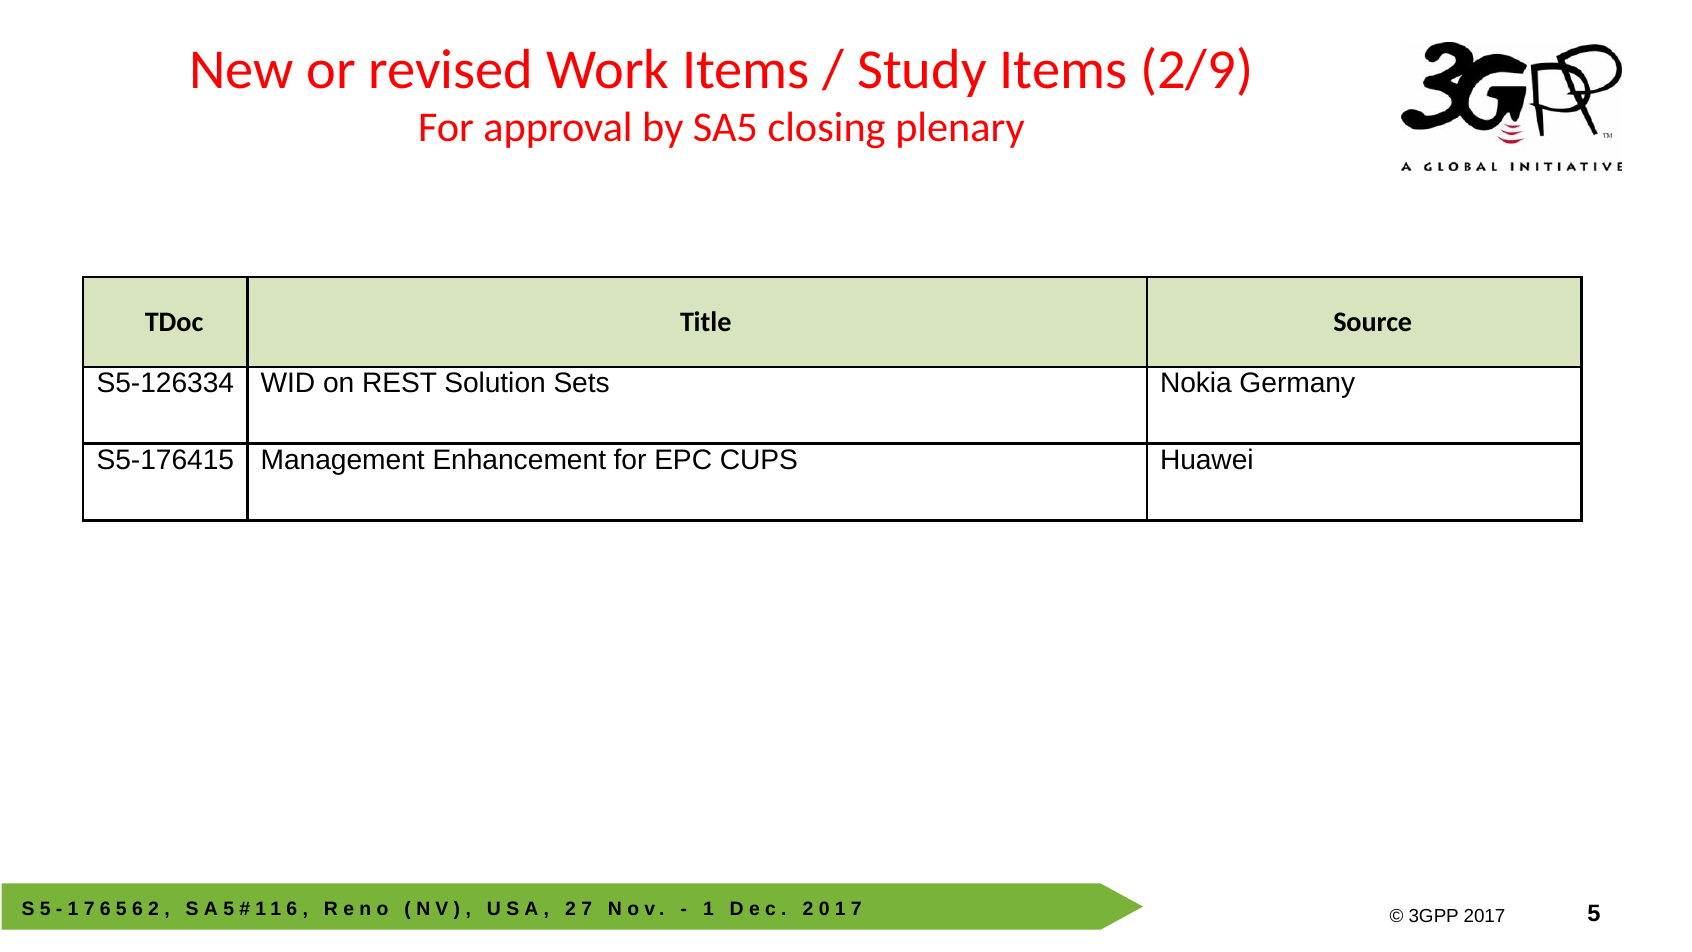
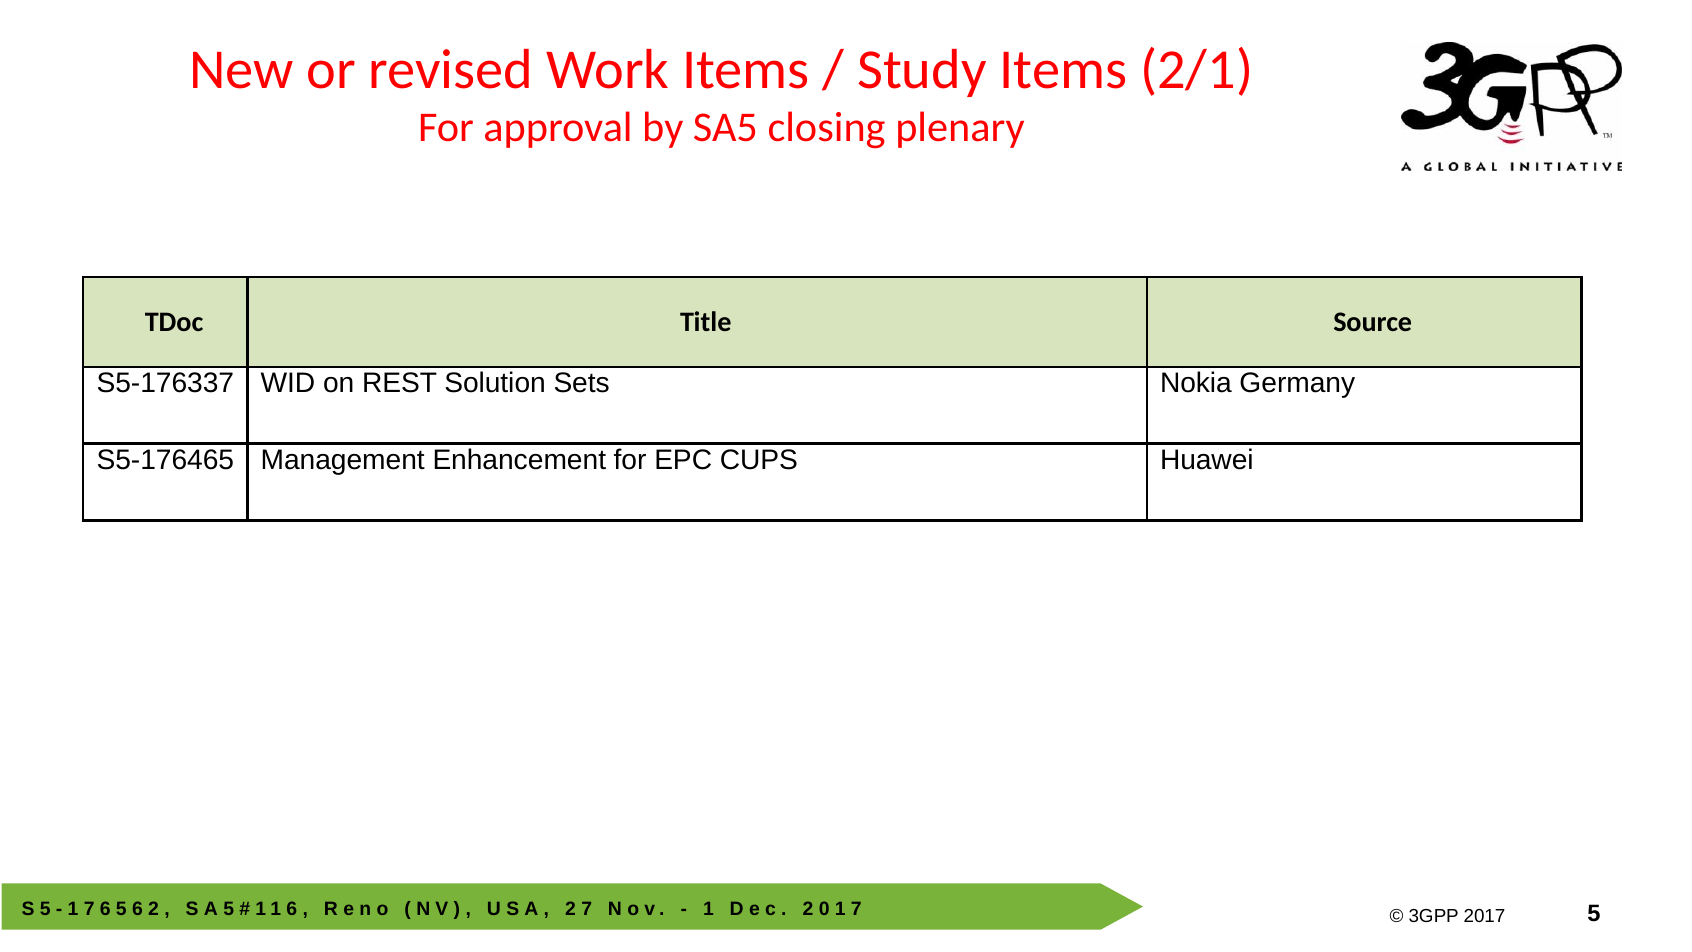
2/9: 2/9 -> 2/1
S5-126334: S5-126334 -> S5-176337
S5-176415: S5-176415 -> S5-176465
